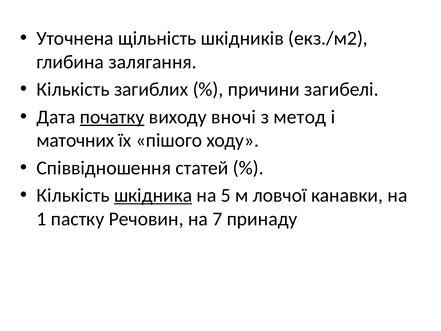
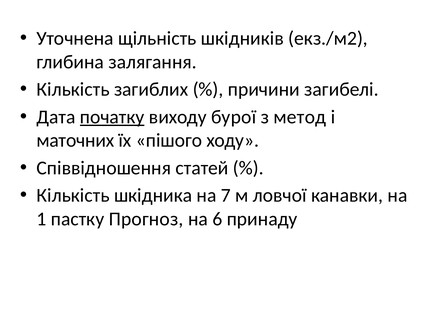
вночі: вночі -> бурої
шкідника underline: present -> none
5: 5 -> 7
Речовин: Речовин -> Прогноз
7: 7 -> 6
